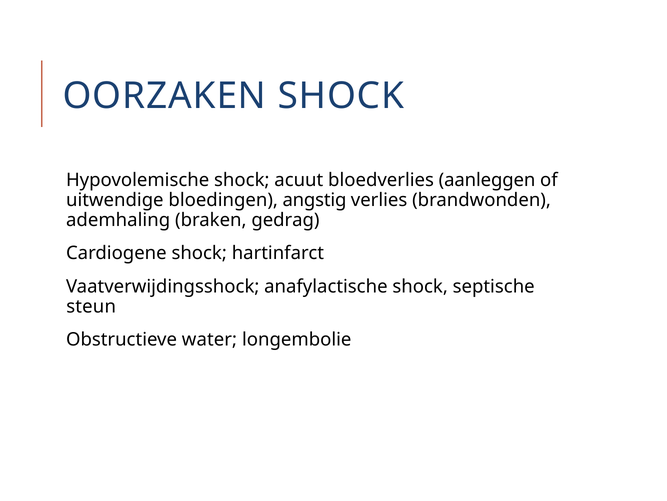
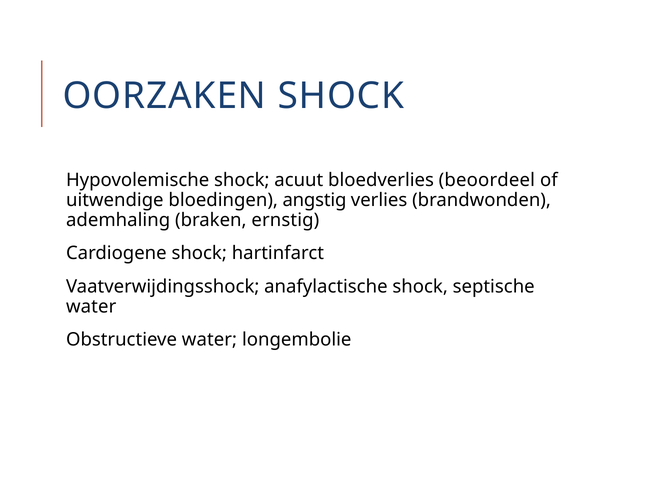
aanleggen: aanleggen -> beoordeel
gedrag: gedrag -> ernstig
steun at (91, 306): steun -> water
